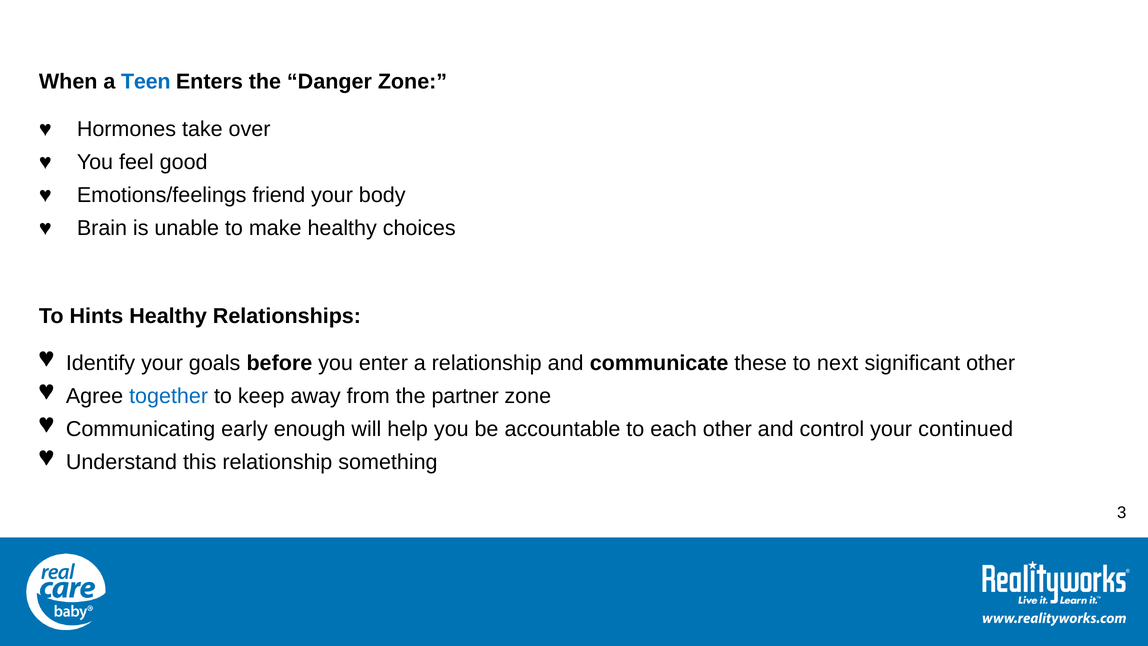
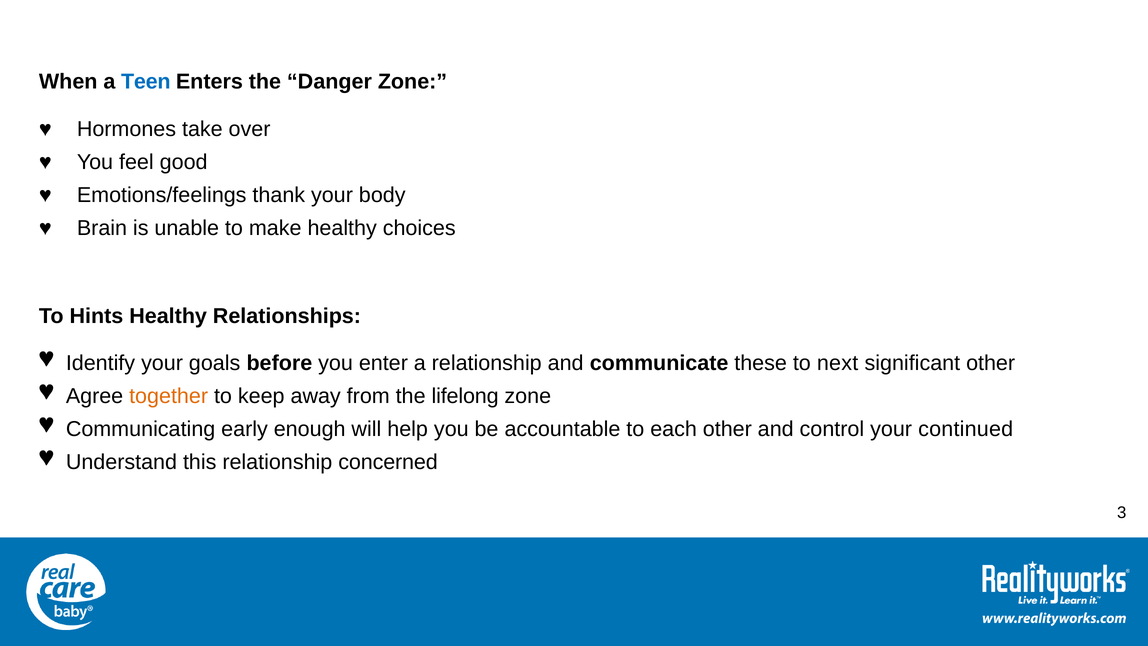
friend: friend -> thank
together colour: blue -> orange
partner: partner -> lifelong
something: something -> concerned
